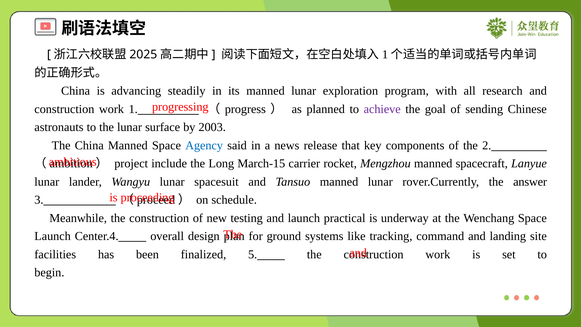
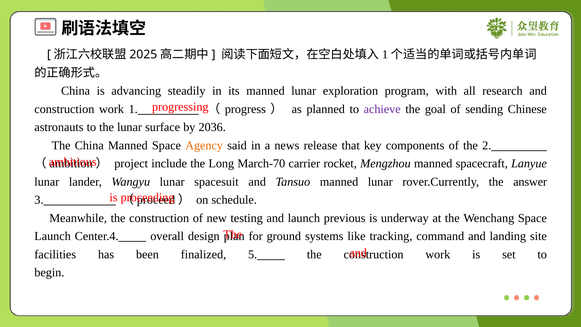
2003: 2003 -> 2036
Agency colour: blue -> orange
March-15: March-15 -> March-70
practical: practical -> previous
